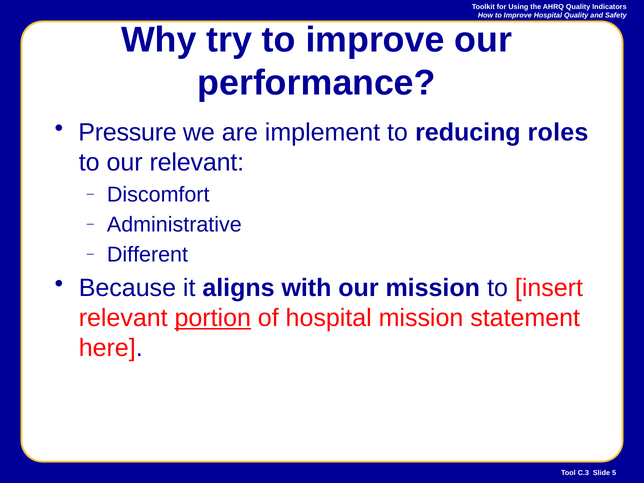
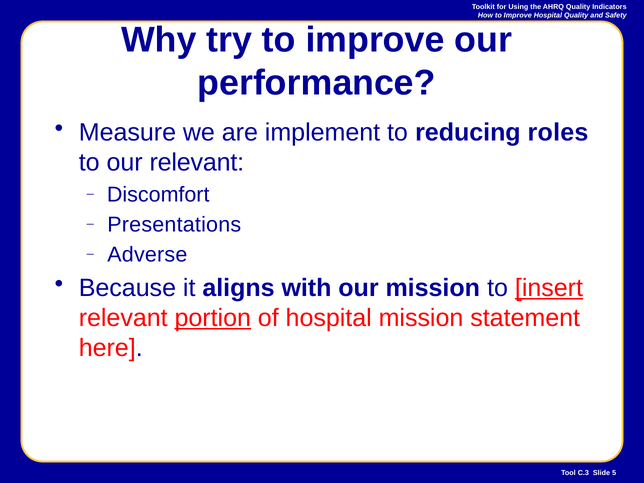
Pressure: Pressure -> Measure
Administrative: Administrative -> Presentations
Different: Different -> Adverse
insert underline: none -> present
